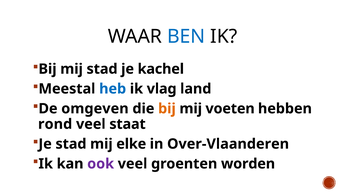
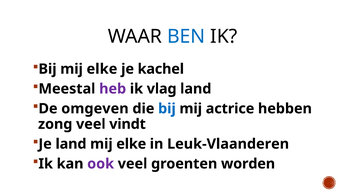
Bij mij stad: stad -> elke
heb colour: blue -> purple
bij at (167, 109) colour: orange -> blue
voeten: voeten -> actrice
rond: rond -> zong
staat: staat -> vindt
Je stad: stad -> land
Over-Vlaanderen: Over-Vlaanderen -> Leuk-Vlaanderen
